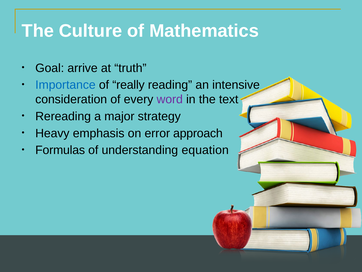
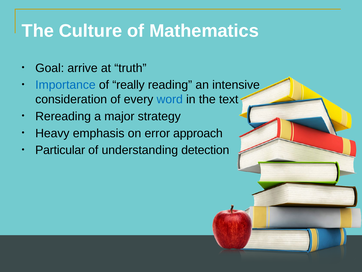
word colour: purple -> blue
Formulas: Formulas -> Particular
equation: equation -> detection
